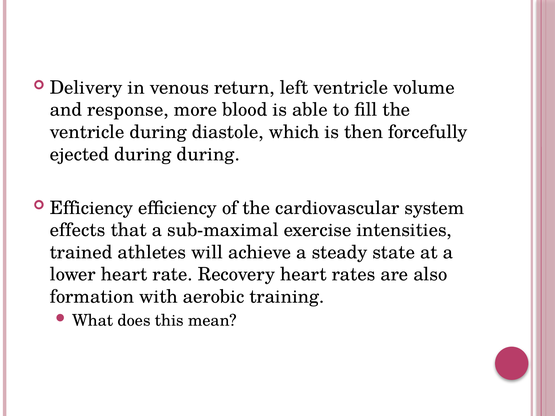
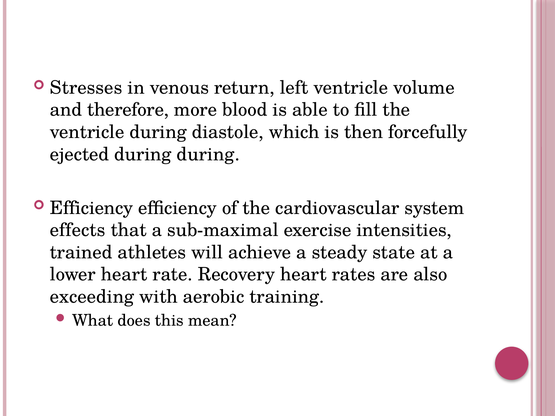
Delivery: Delivery -> Stresses
response: response -> therefore
formation: formation -> exceeding
